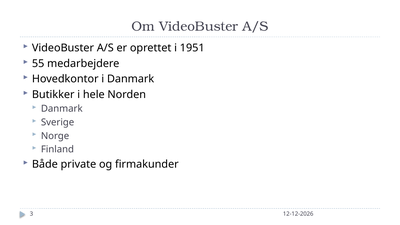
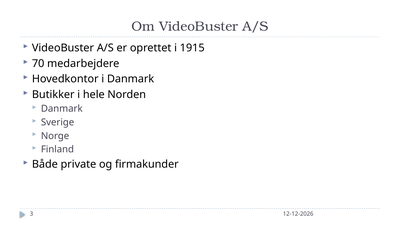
1951: 1951 -> 1915
55: 55 -> 70
